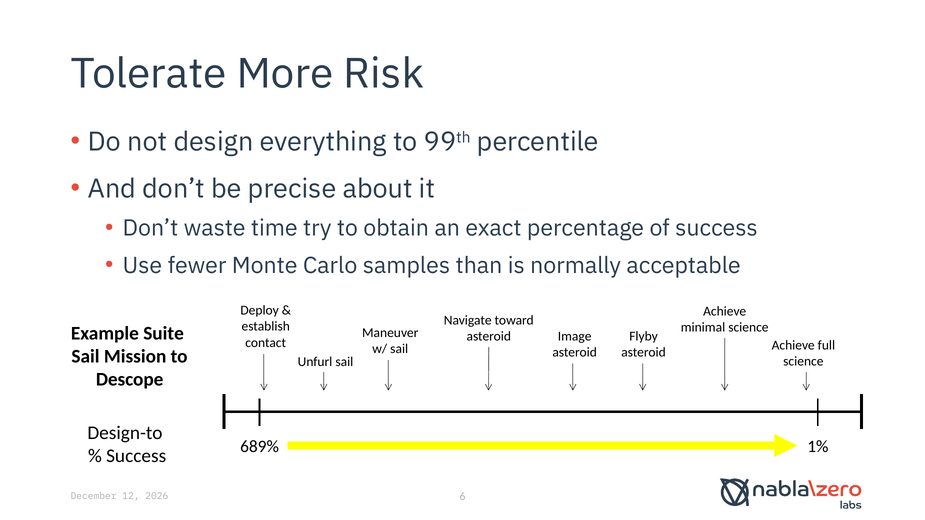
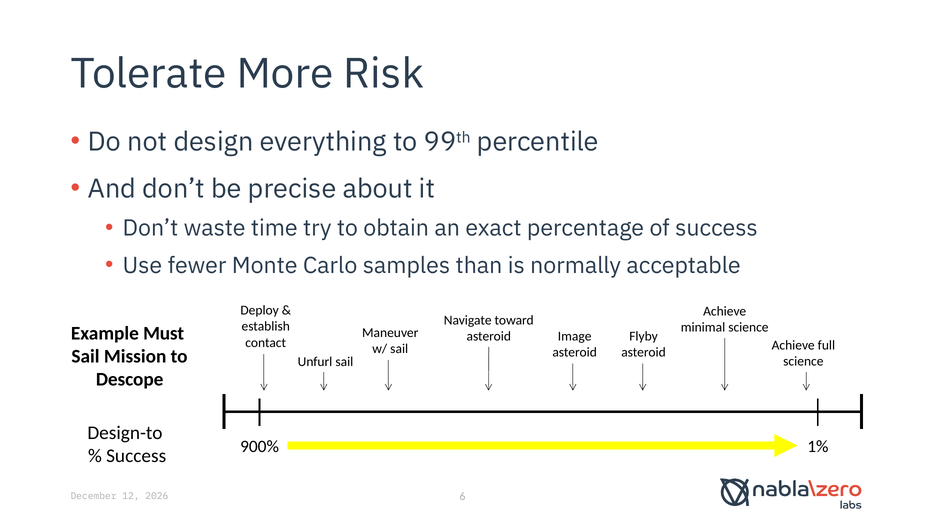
Suite: Suite -> Must
689%: 689% -> 900%
